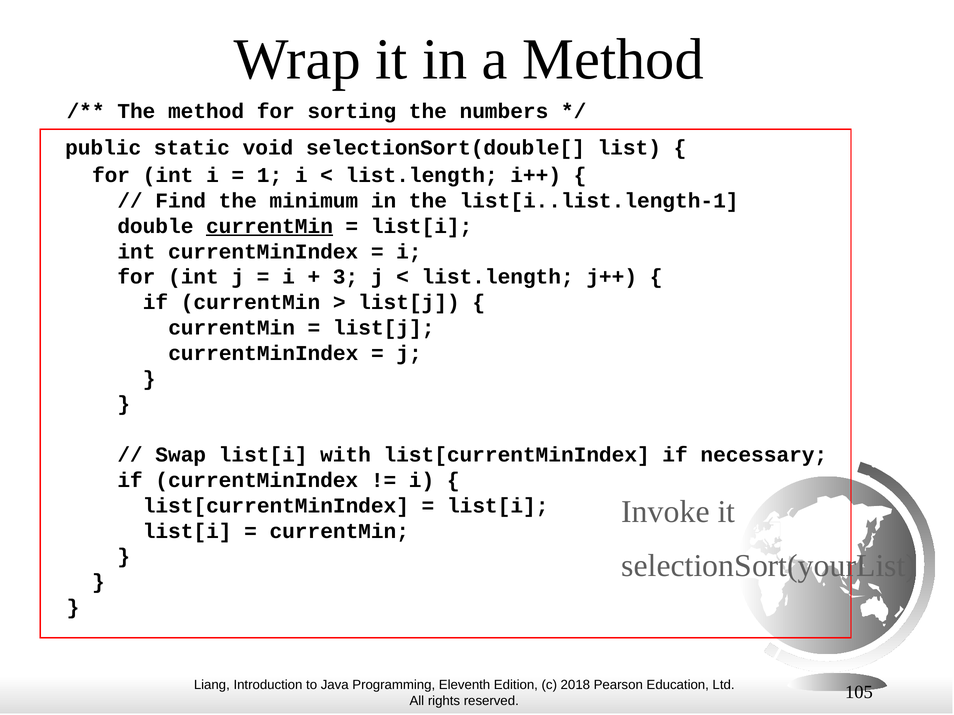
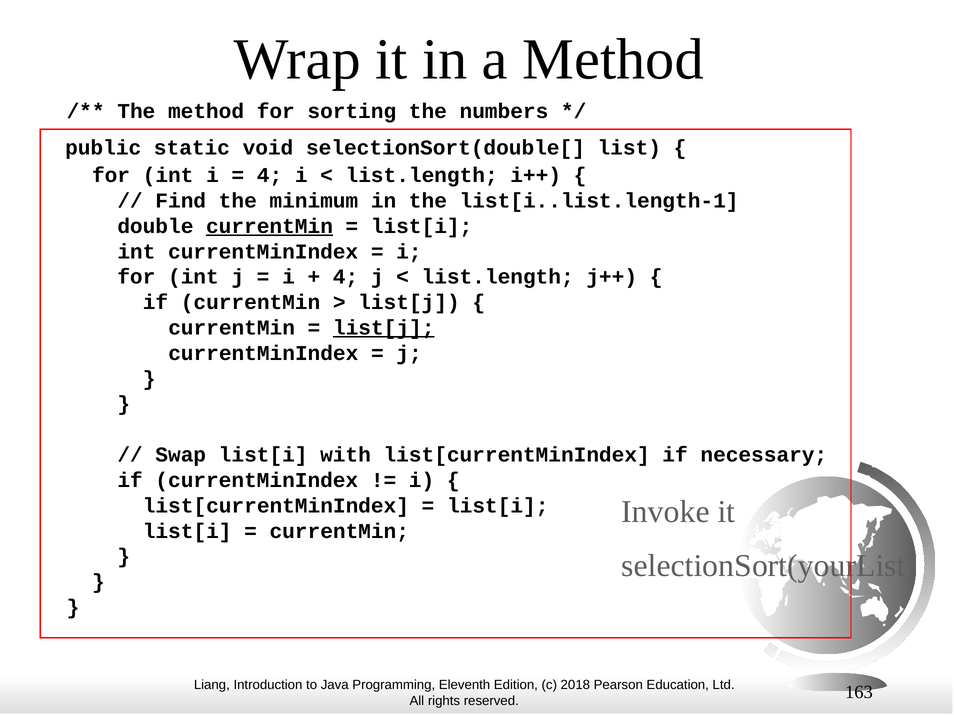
1 at (270, 175): 1 -> 4
3 at (345, 277): 3 -> 4
list[j at (384, 328) underline: none -> present
105: 105 -> 163
